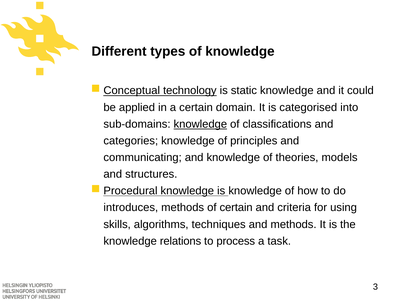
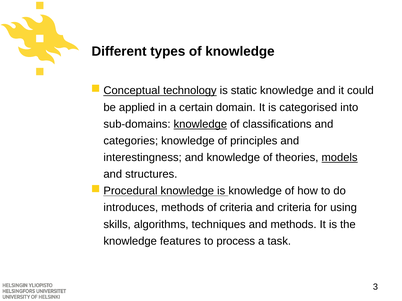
communicating: communicating -> interestingness
models underline: none -> present
of certain: certain -> criteria
relations: relations -> features
